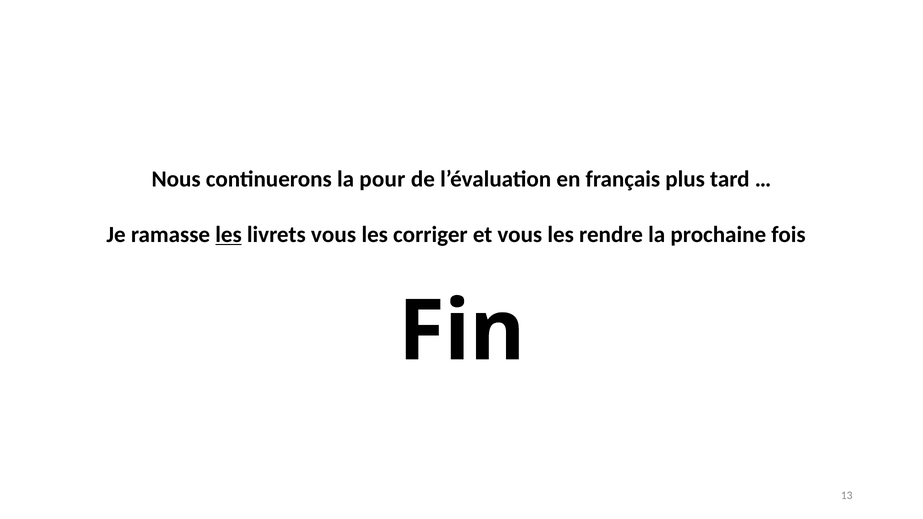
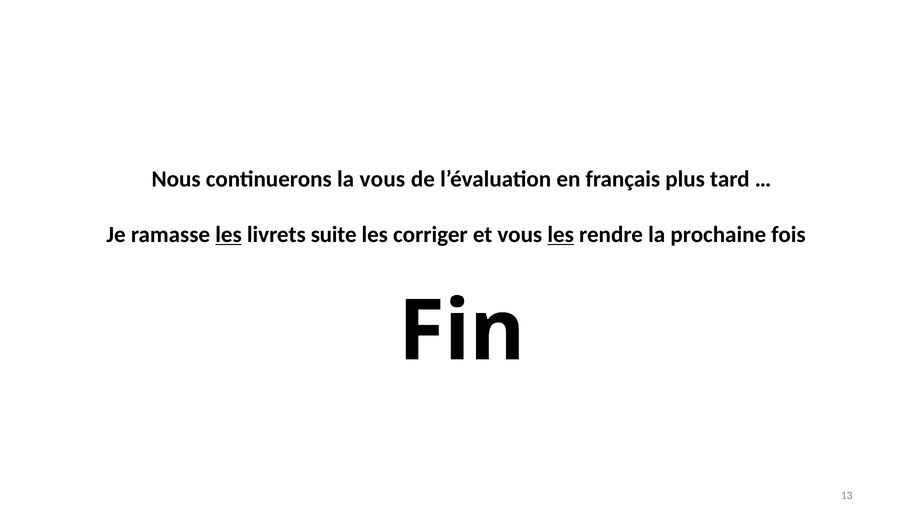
la pour: pour -> vous
livrets vous: vous -> suite
les at (561, 235) underline: none -> present
